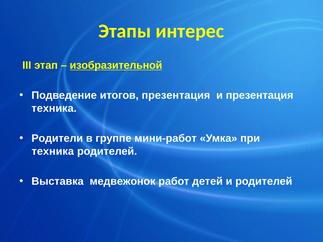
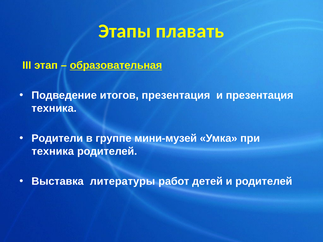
интерес: интерес -> плавать
изобразительной: изобразительной -> образовательная
мини-работ: мини-работ -> мини-музей
медвежонок: медвежонок -> литературы
